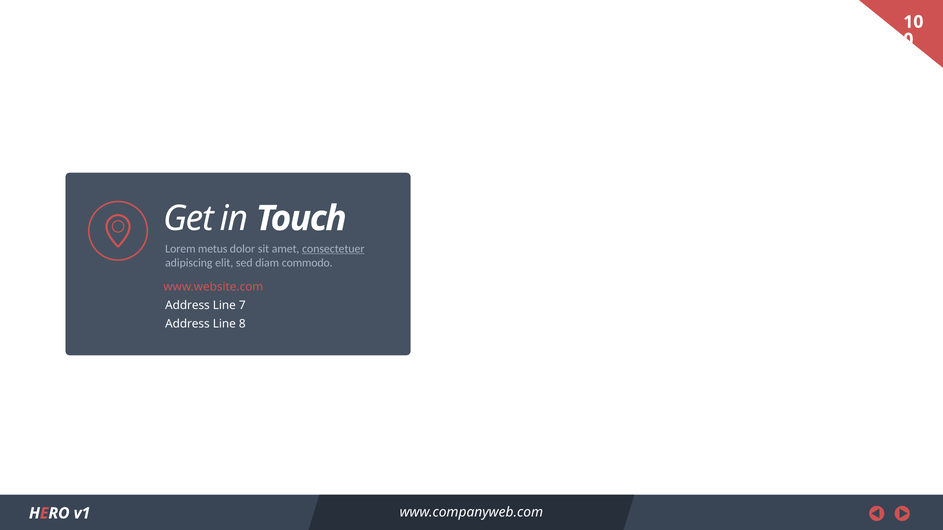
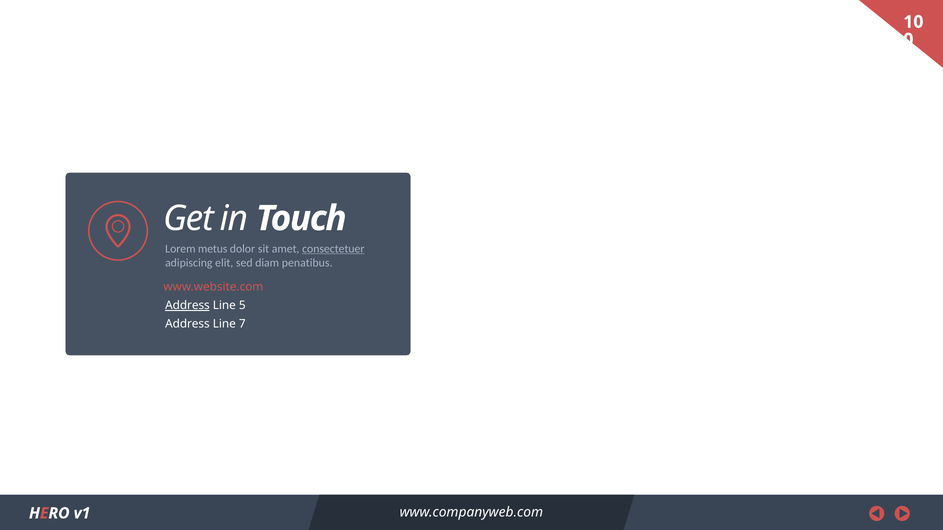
commodo: commodo -> penatibus
Address at (187, 306) underline: none -> present
7: 7 -> 5
8: 8 -> 7
